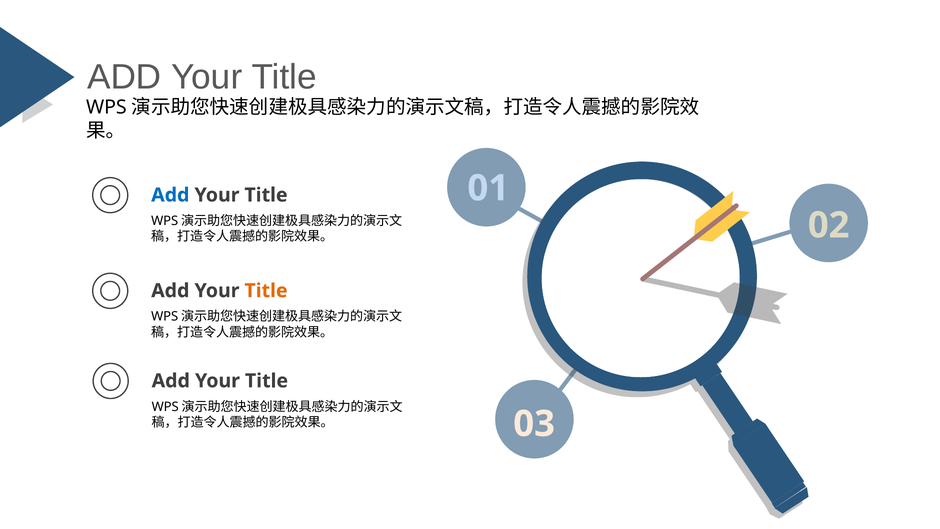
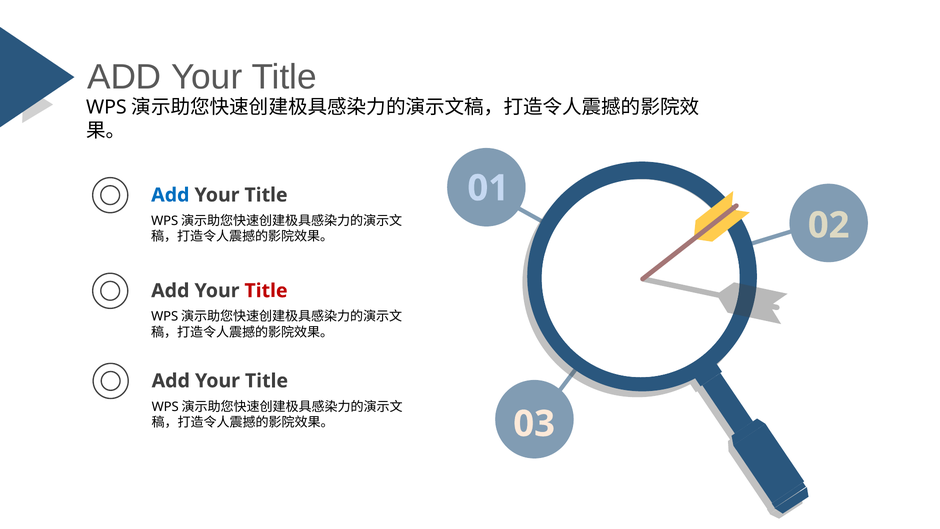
Title at (266, 291) colour: orange -> red
